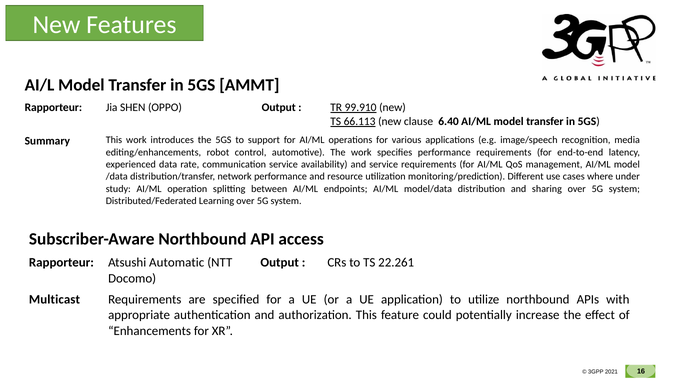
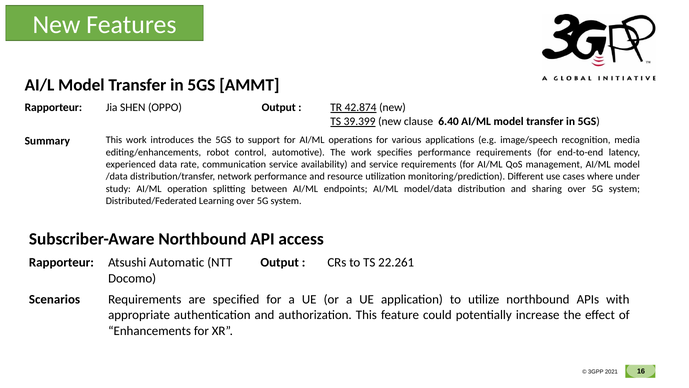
99.910: 99.910 -> 42.874
66.113: 66.113 -> 39.399
Multicast: Multicast -> Scenarios
